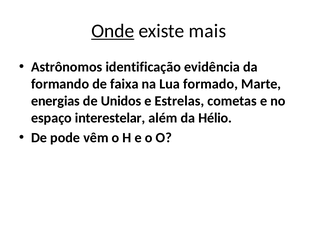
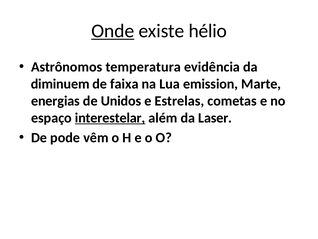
mais: mais -> hélio
identificação: identificação -> temperatura
formando: formando -> diminuem
formado: formado -> emission
interestelar underline: none -> present
Hélio: Hélio -> Laser
